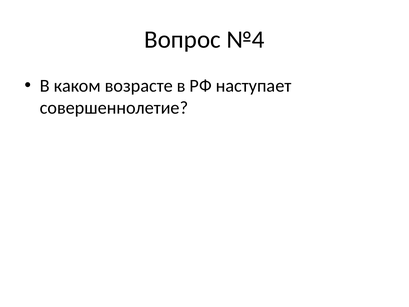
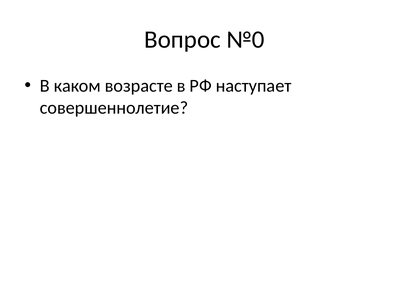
№4: №4 -> №0
